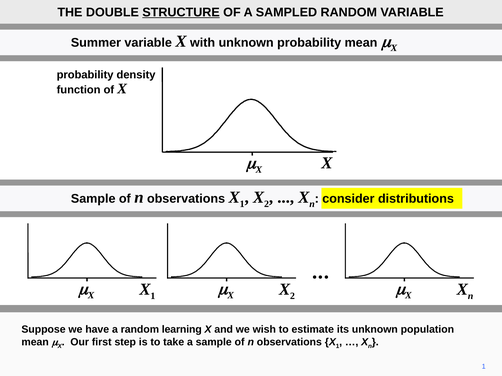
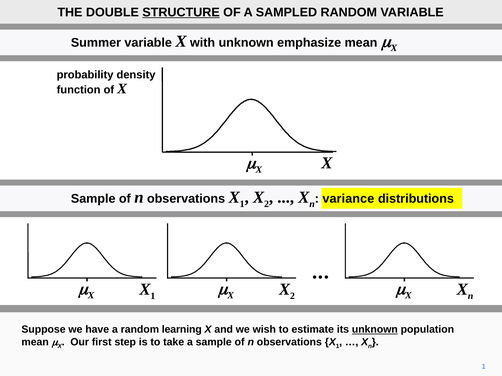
unknown probability: probability -> emphasize
consider: consider -> variance
unknown at (375, 330) underline: none -> present
